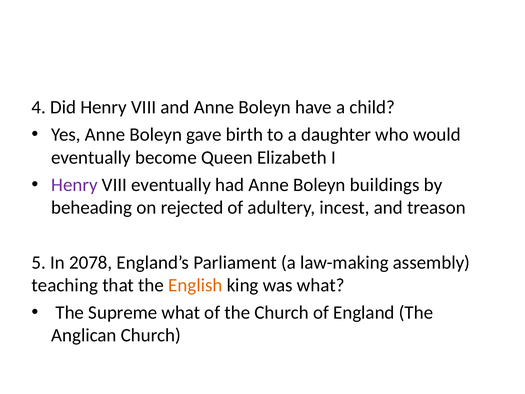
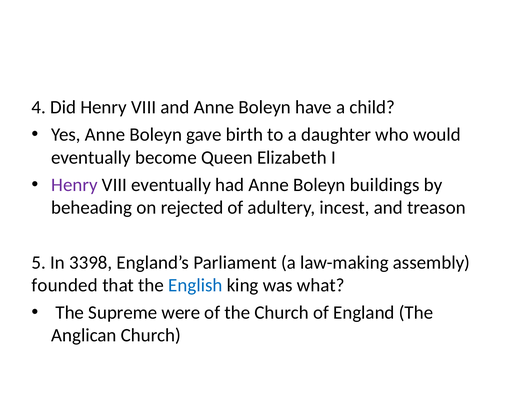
2078: 2078 -> 3398
teaching: teaching -> founded
English colour: orange -> blue
Supreme what: what -> were
